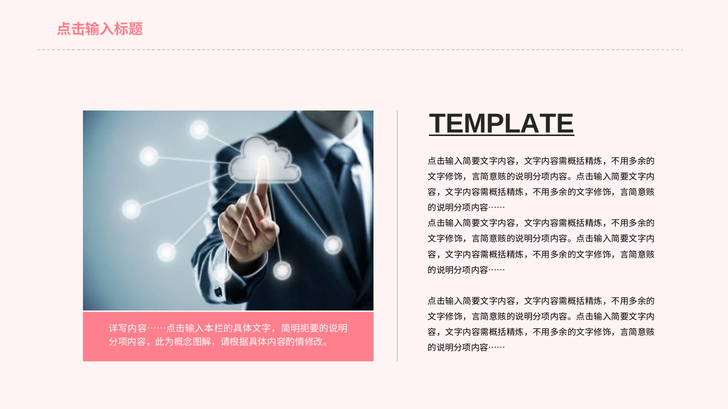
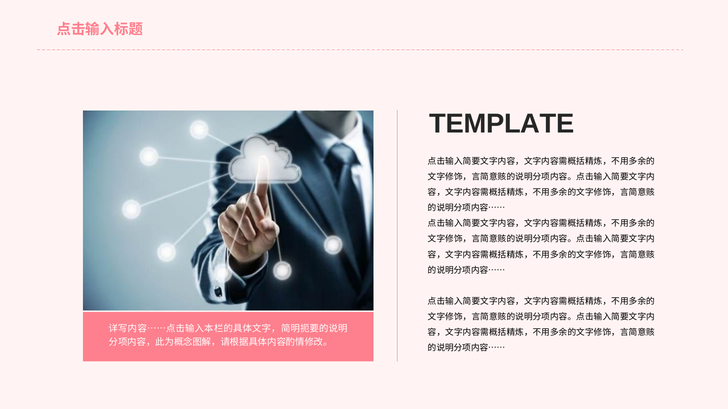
TEMPLATE underline: present -> none
